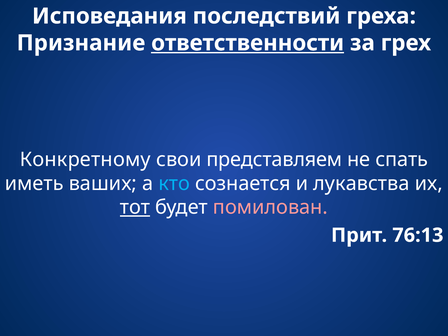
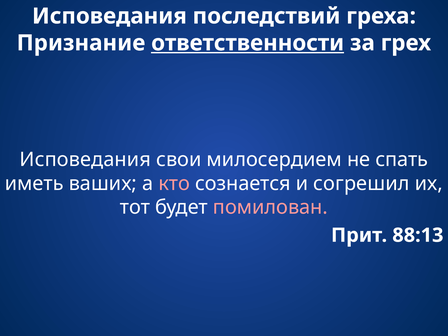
Конкретному at (85, 160): Конкретному -> Исповедания
представляем: представляем -> милосердием
кто colour: light blue -> pink
лукавства: лукавства -> согрешил
тот underline: present -> none
76:13: 76:13 -> 88:13
